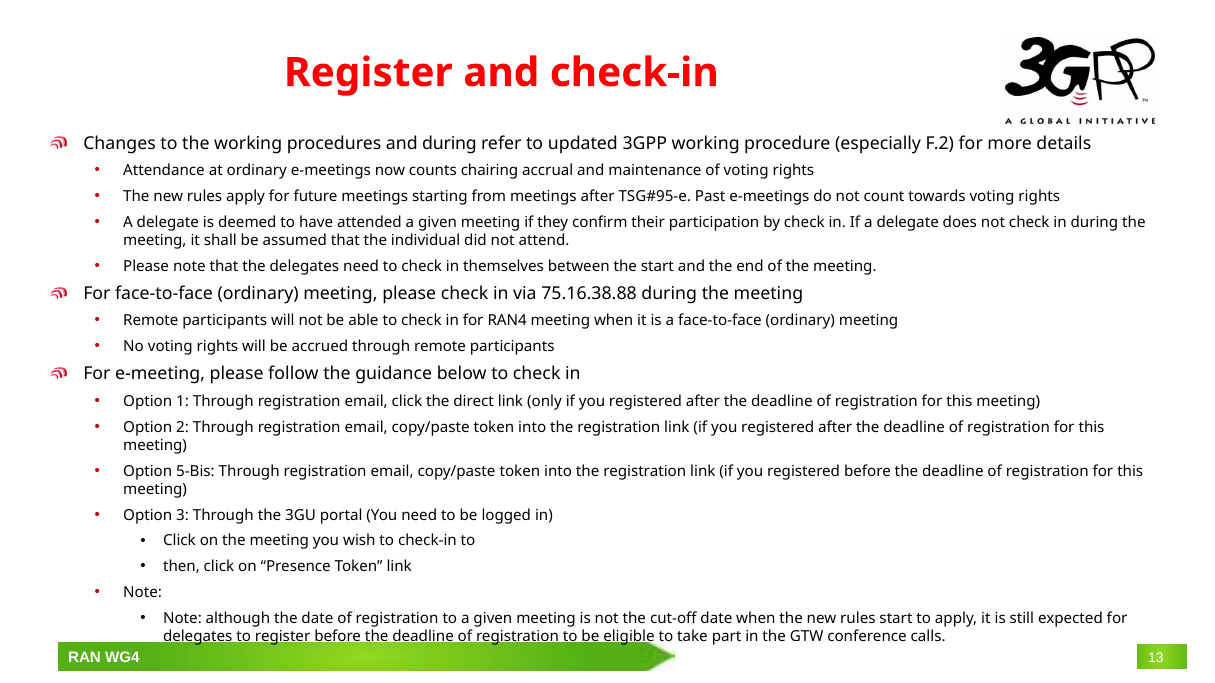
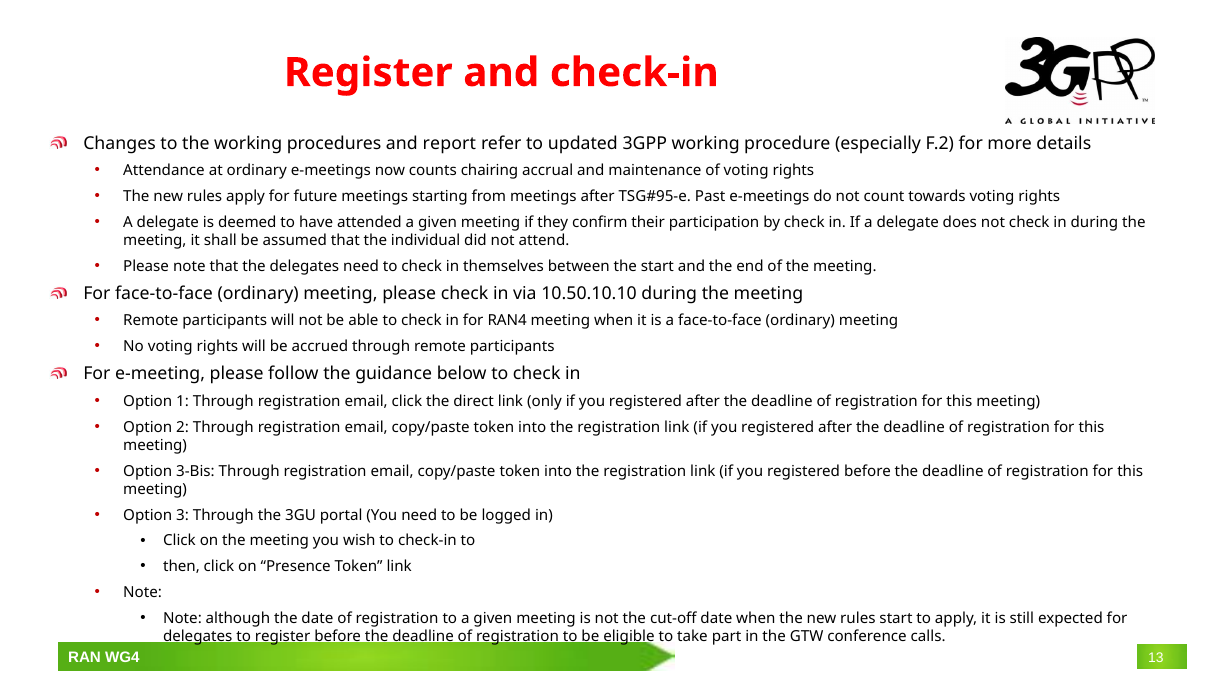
and during: during -> report
75.16.38.88: 75.16.38.88 -> 10.50.10.10
5-Bis: 5-Bis -> 3-Bis
